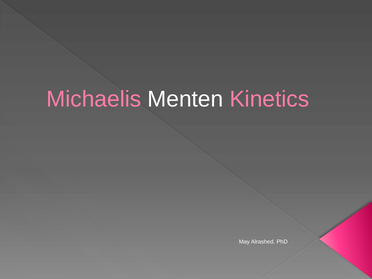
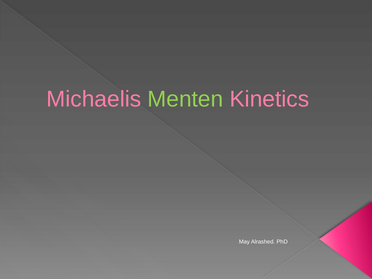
Menten colour: white -> light green
